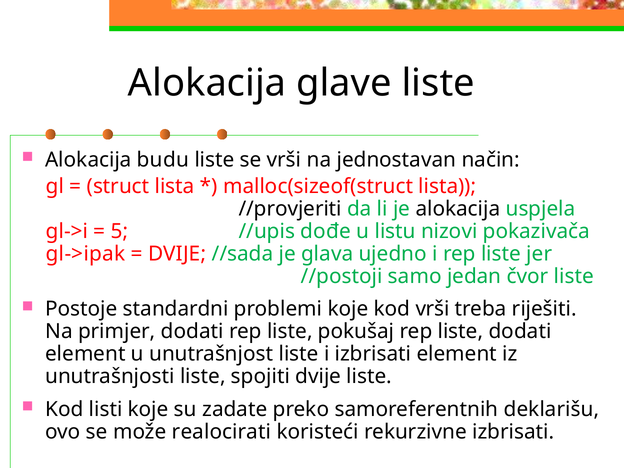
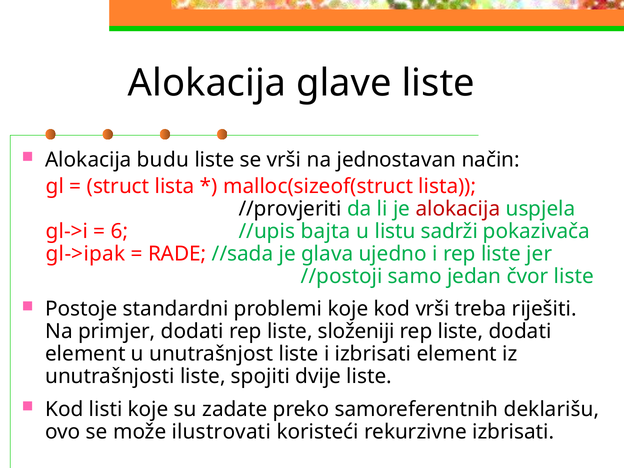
alokacija at (458, 209) colour: black -> red
5: 5 -> 6
dođe: dođe -> bajta
nizovi: nizovi -> sadrži
DVIJE at (177, 254): DVIJE -> RADE
pokušaj: pokušaj -> složeniji
realocirati: realocirati -> ilustrovati
